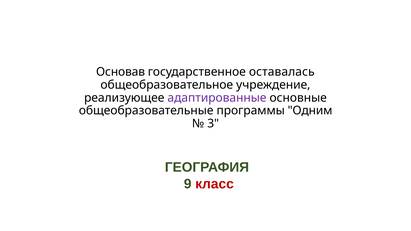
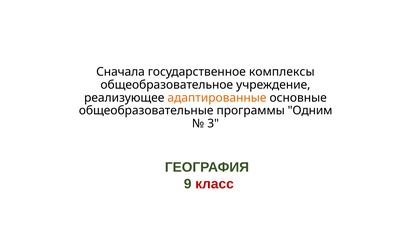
Основав: Основав -> Сначала
оставалась: оставалась -> комплексы
адаптированные colour: purple -> orange
